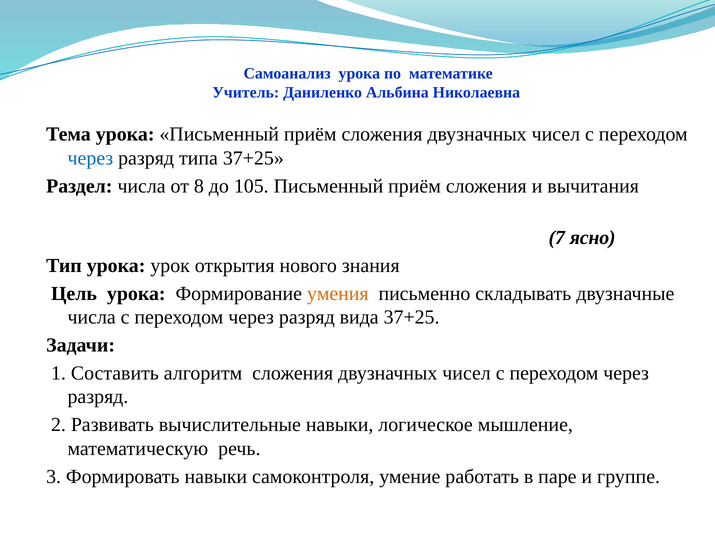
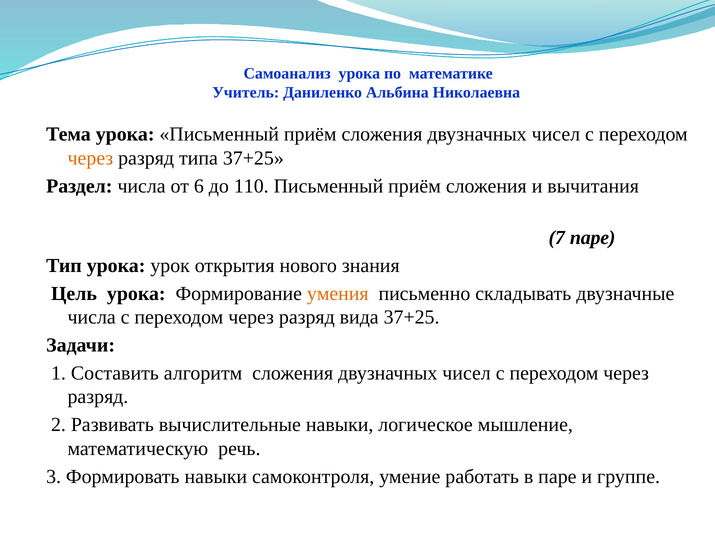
через at (90, 158) colour: blue -> orange
8: 8 -> 6
105: 105 -> 110
7 ясно: ясно -> паре
